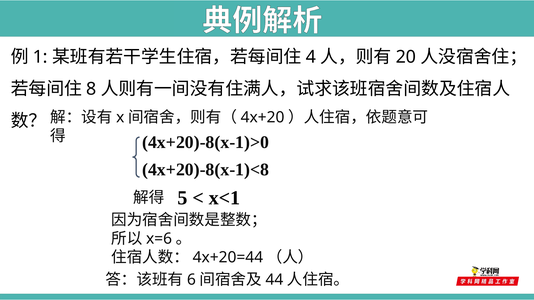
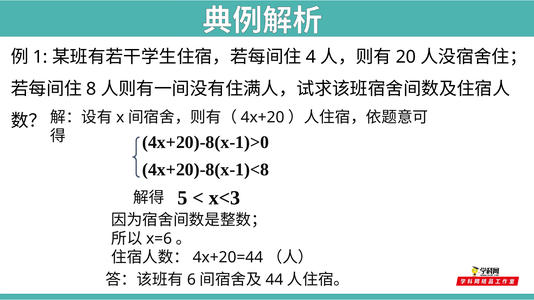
x<1: x<1 -> x<3
